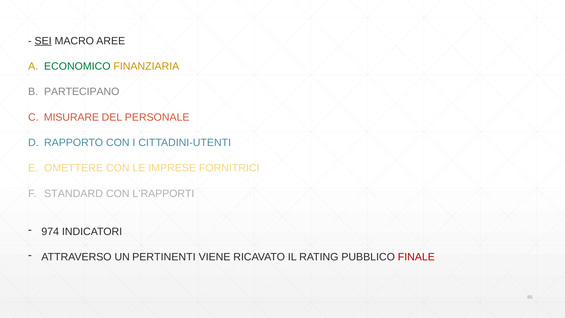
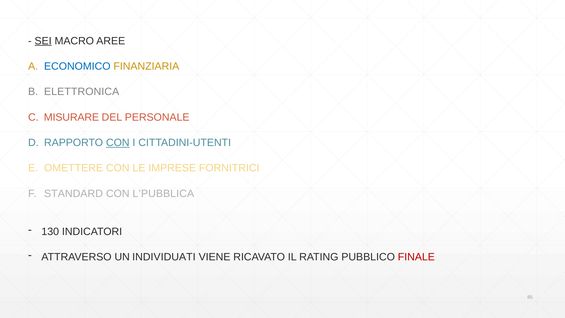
ECONOMICO colour: green -> blue
PARTECIPANO: PARTECIPANO -> ELETTRONICA
CON at (118, 143) underline: none -> present
L’RAPPORTI: L’RAPPORTI -> L’PUBBLICA
974: 974 -> 130
PERTINENTI: PERTINENTI -> INDIVIDUATI
